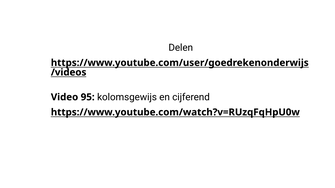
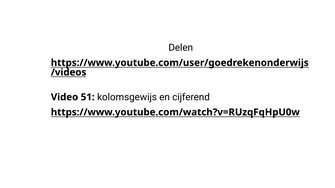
95: 95 -> 51
